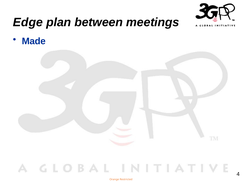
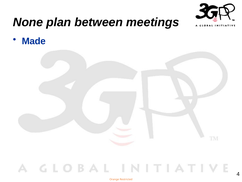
Edge: Edge -> None
